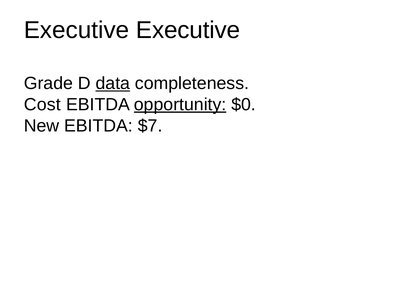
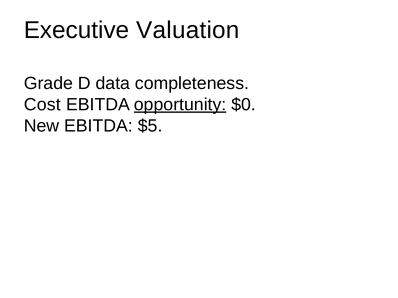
Executive Executive: Executive -> Valuation
data underline: present -> none
$7: $7 -> $5
